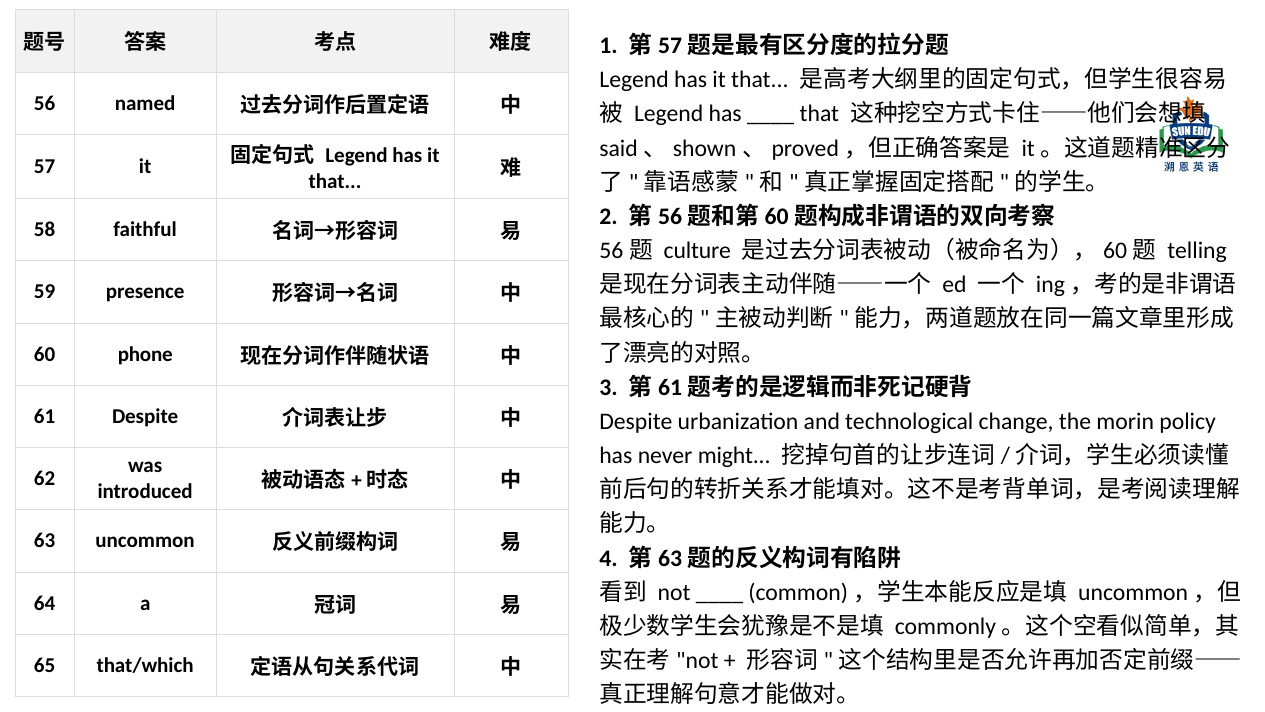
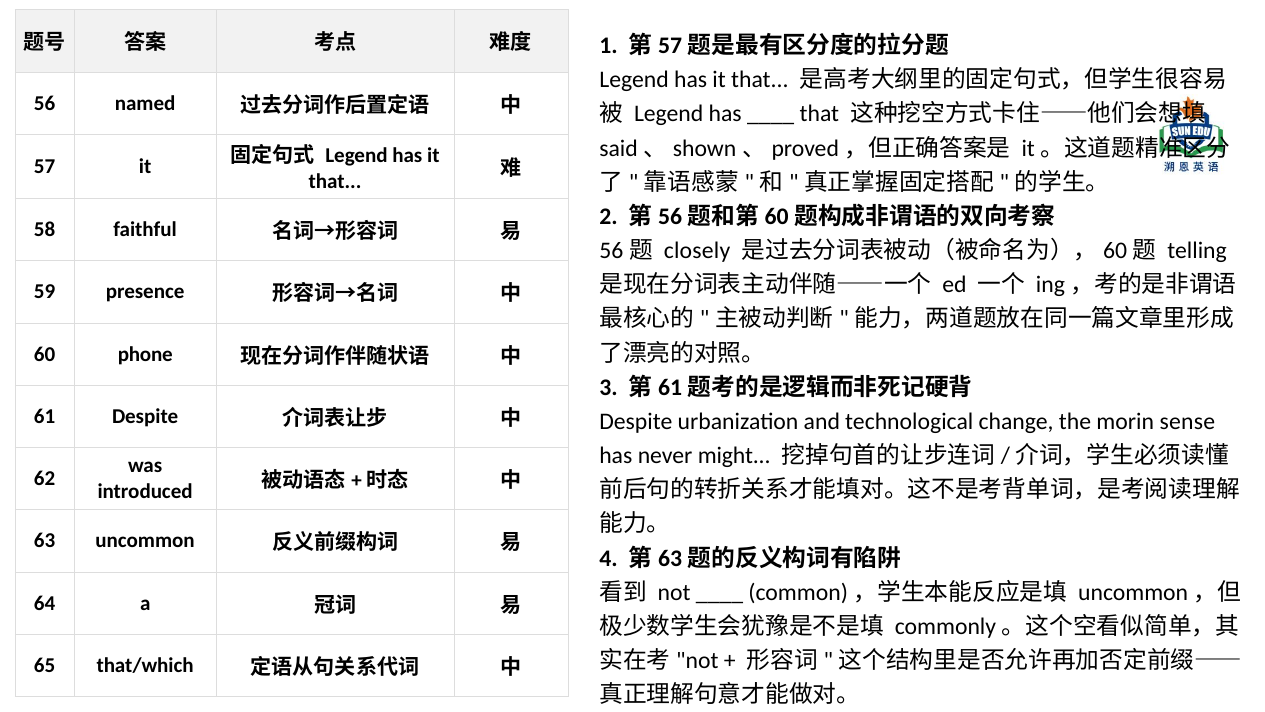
culture: culture -> closely
policy: policy -> sense
